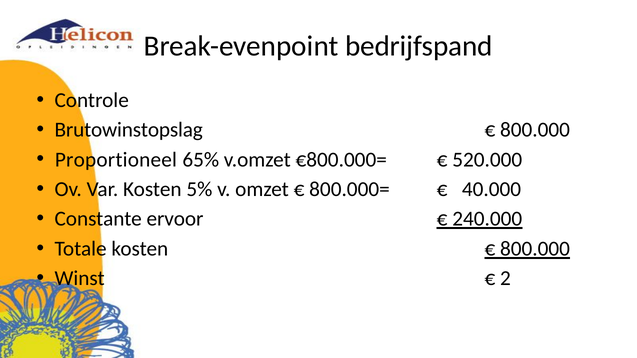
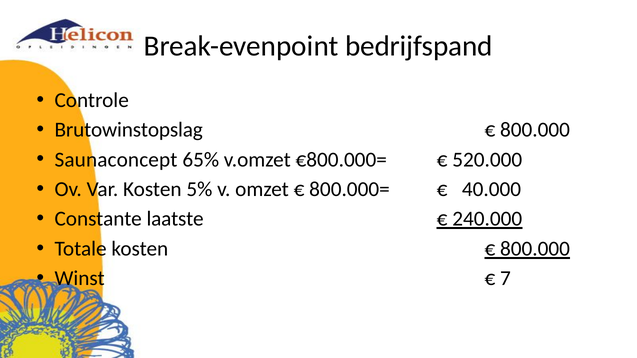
Proportioneel: Proportioneel -> Saunaconcept
ervoor: ervoor -> laatste
2: 2 -> 7
